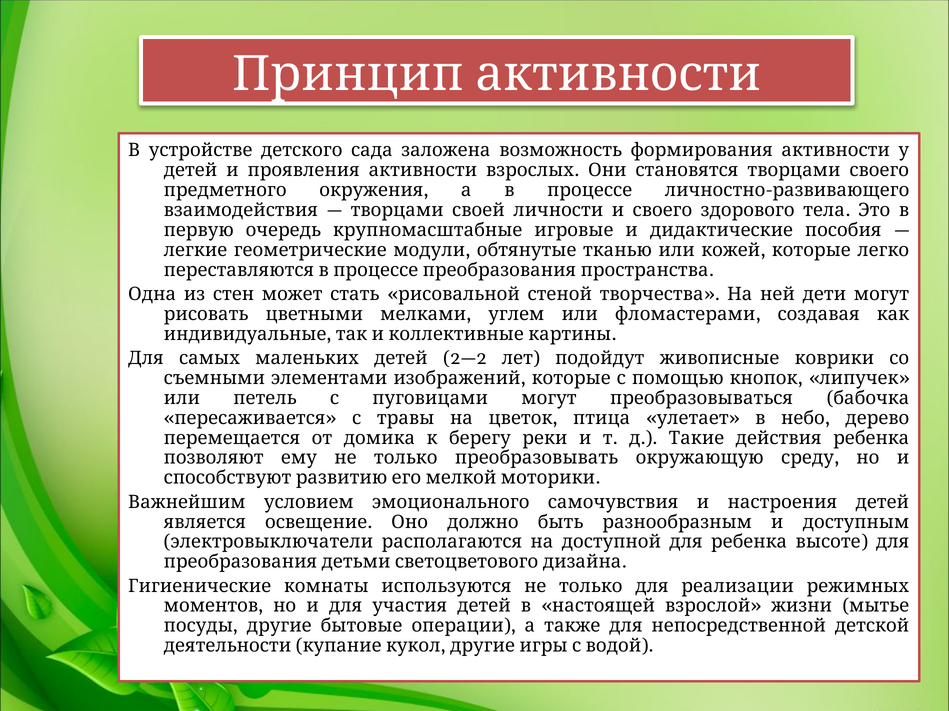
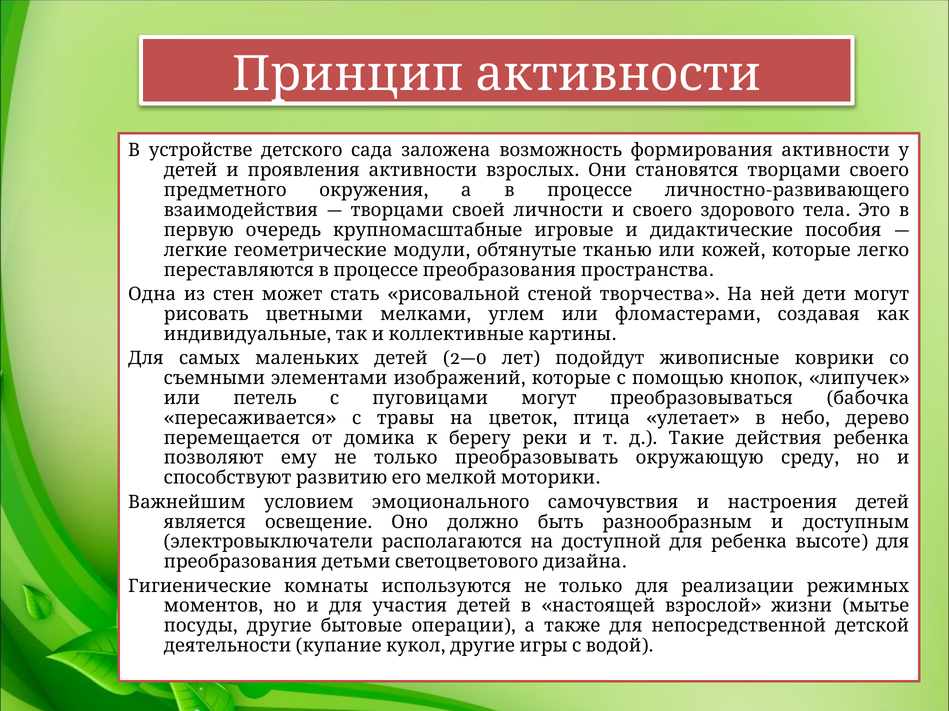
2—2: 2—2 -> 2—0
